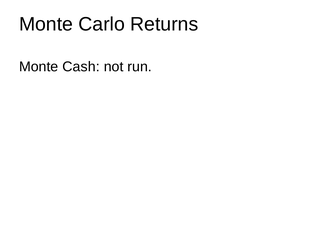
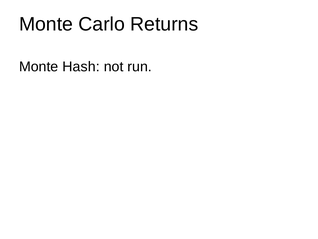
Cash: Cash -> Hash
